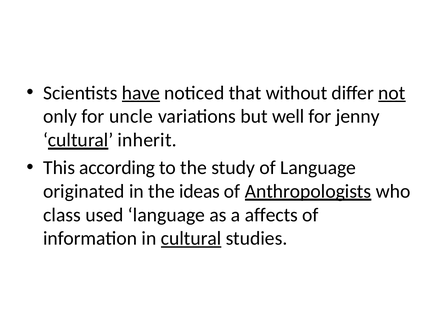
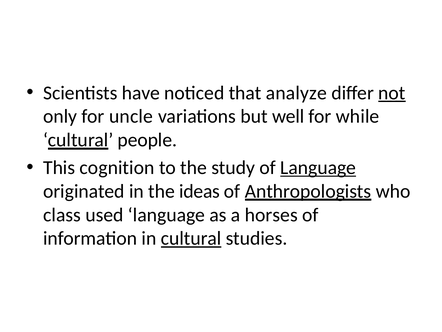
have underline: present -> none
without: without -> analyze
jenny: jenny -> while
inherit: inherit -> people
according: according -> cognition
Language at (318, 167) underline: none -> present
affects: affects -> horses
